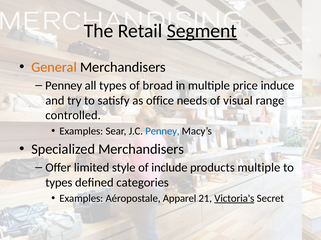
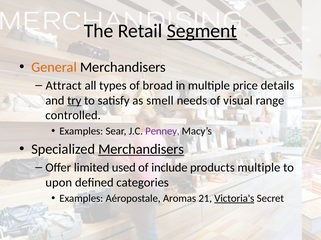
Penney at (64, 86): Penney -> Attract
induce: induce -> details
try underline: none -> present
office: office -> smell
Penney at (162, 132) colour: blue -> purple
Merchandisers at (141, 150) underline: none -> present
style: style -> used
types at (59, 183): types -> upon
Apparel: Apparel -> Aromas
